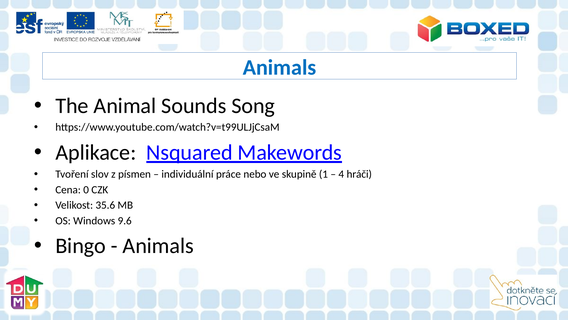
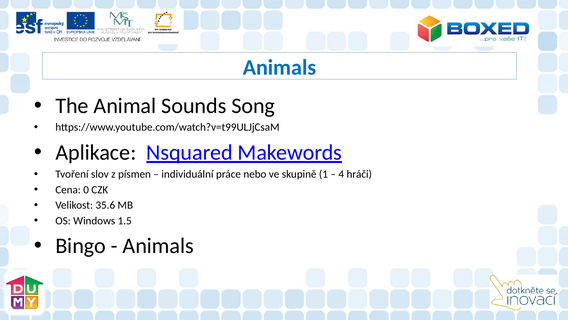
9.6: 9.6 -> 1.5
